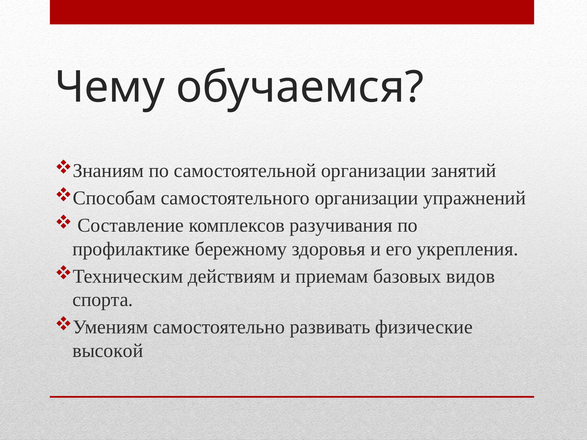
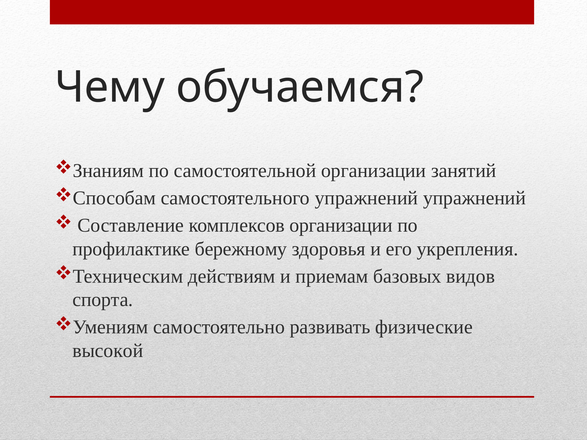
самостоятельного организации: организации -> упражнений
комплексов разучивания: разучивания -> организации
